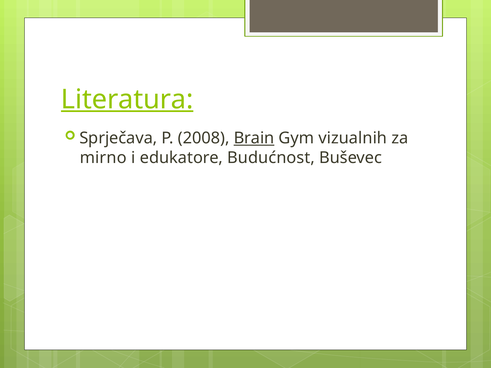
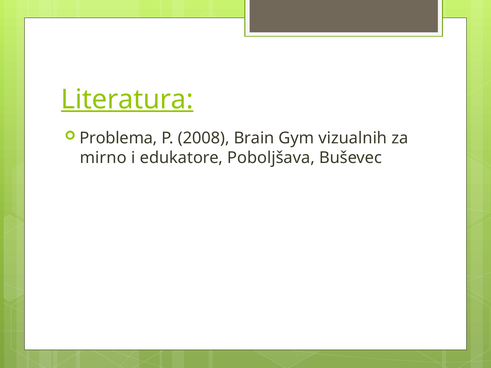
Sprječava: Sprječava -> Problema
Brain underline: present -> none
Budućnost: Budućnost -> Poboljšava
